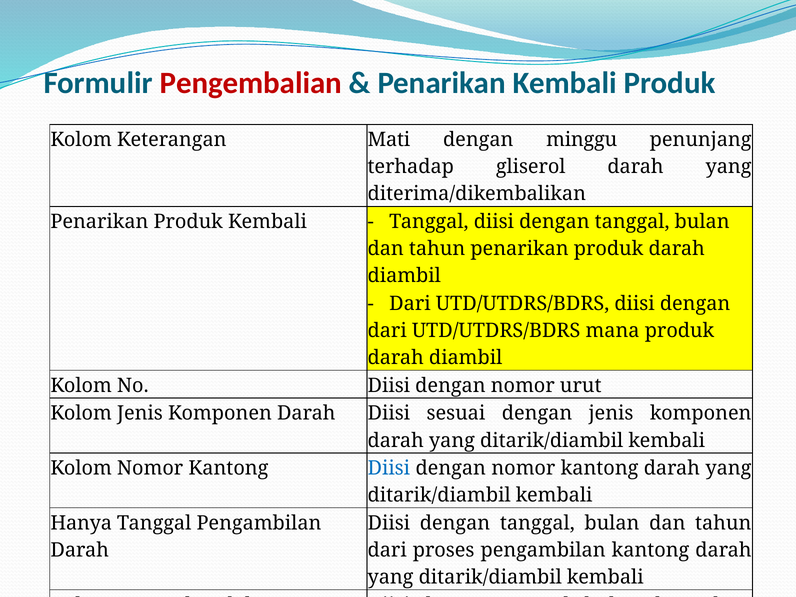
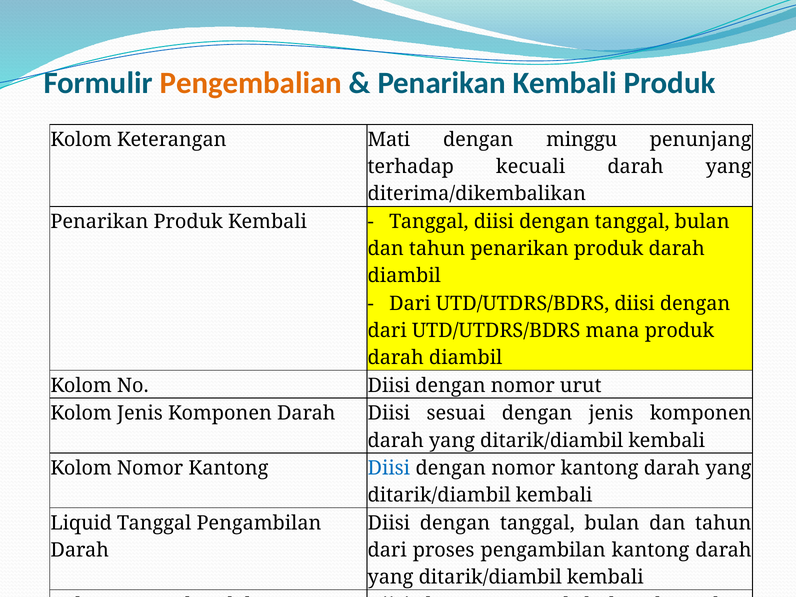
Pengembalian colour: red -> orange
gliserol: gliserol -> kecuali
Hanya: Hanya -> Liquid
